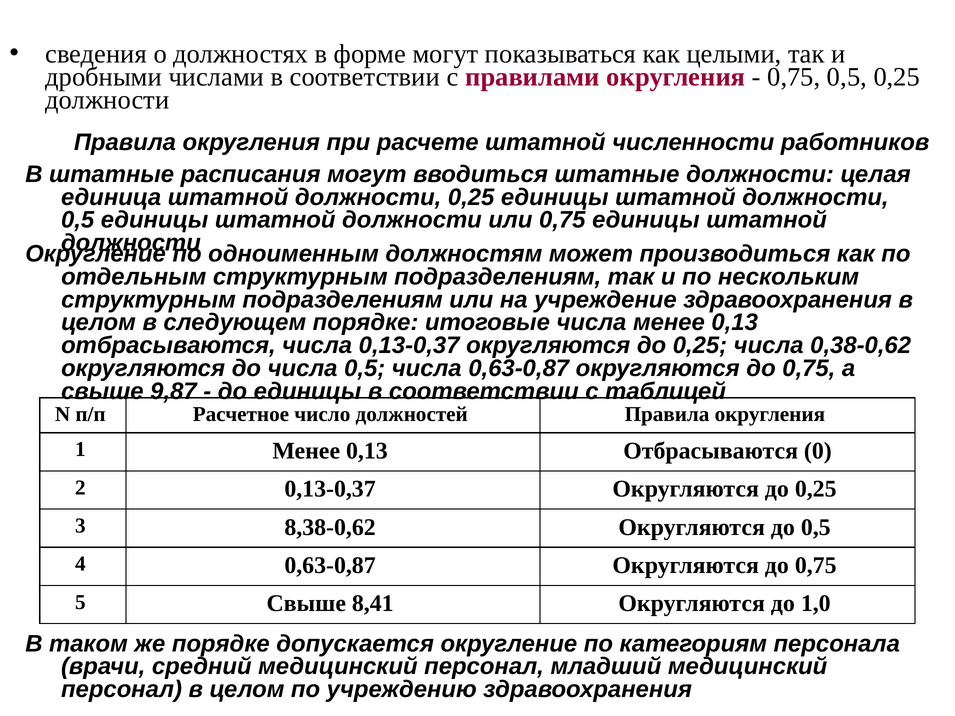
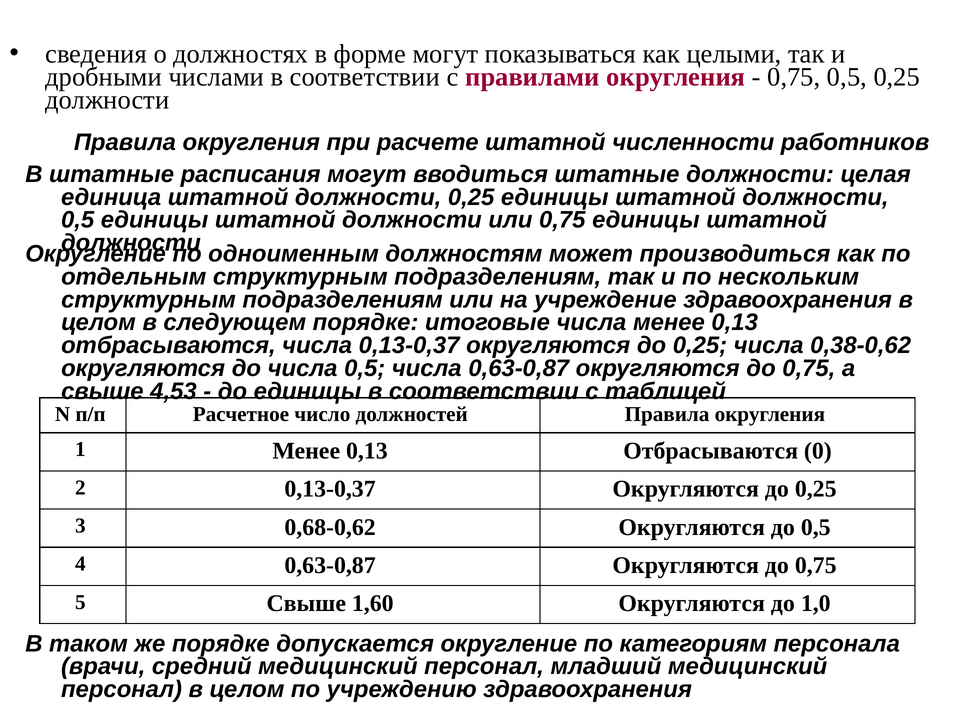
9,87: 9,87 -> 4,53
8,38-0,62: 8,38-0,62 -> 0,68-0,62
8,41: 8,41 -> 1,60
